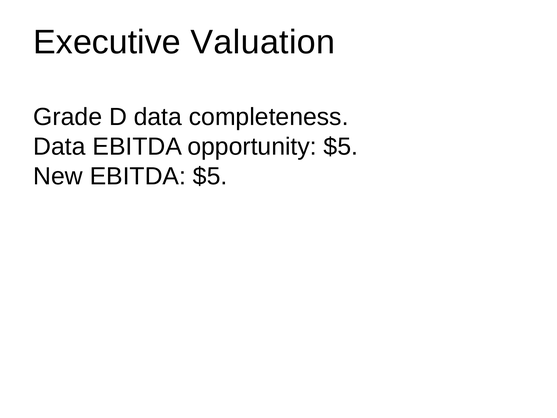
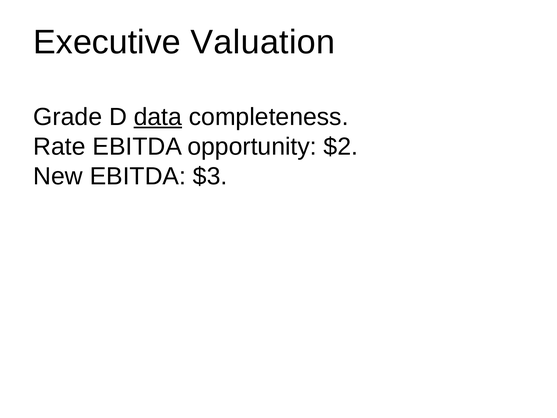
data at (158, 117) underline: none -> present
Data at (59, 147): Data -> Rate
opportunity $5: $5 -> $2
EBITDA $5: $5 -> $3
